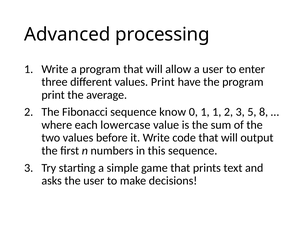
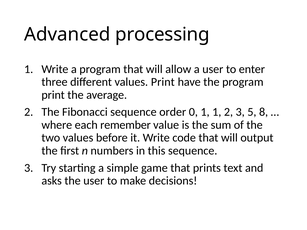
know: know -> order
lowercase: lowercase -> remember
